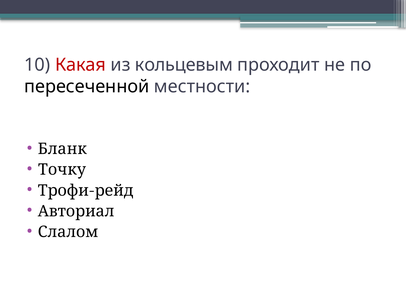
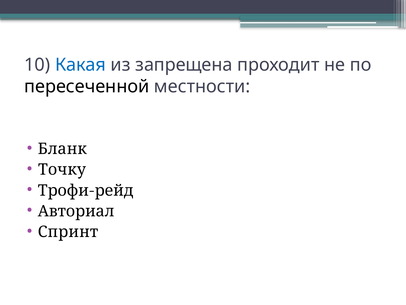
Какая colour: red -> blue
кольцевым: кольцевым -> запрещена
Слалом: Слалом -> Спринт
